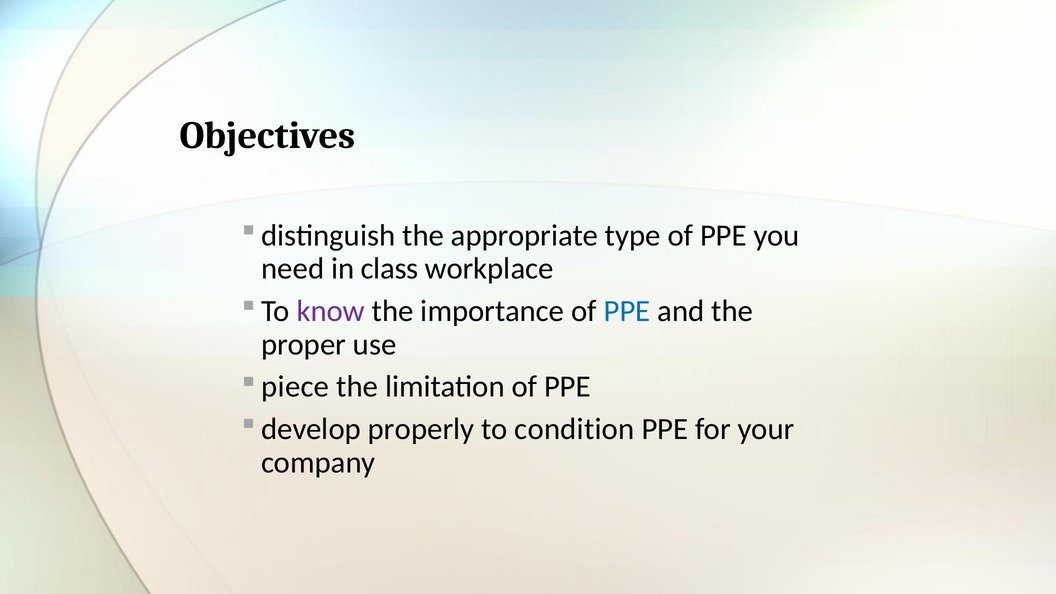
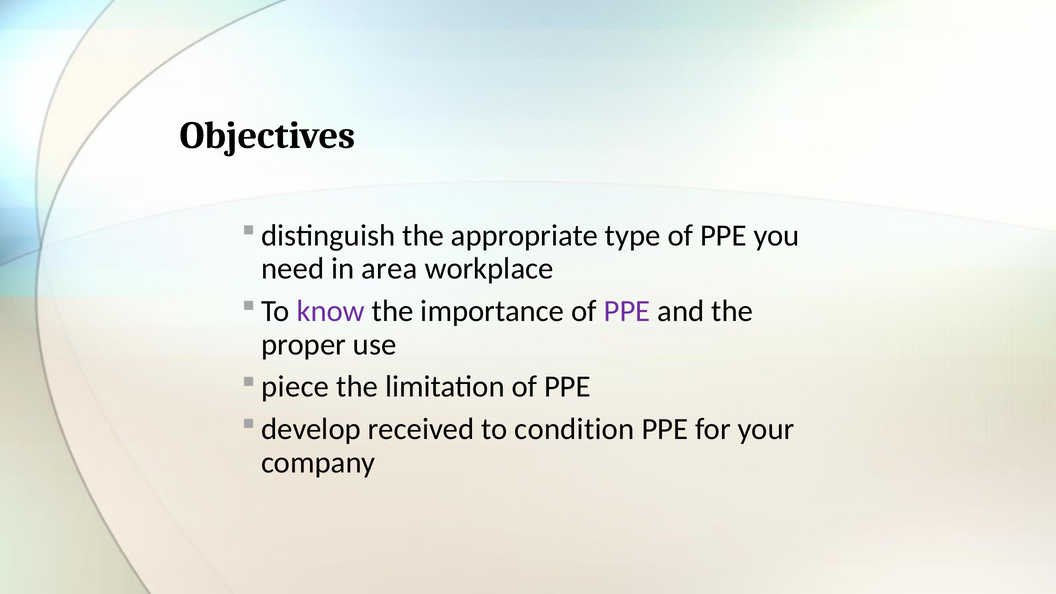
class: class -> area
PPE at (627, 311) colour: blue -> purple
properly: properly -> received
